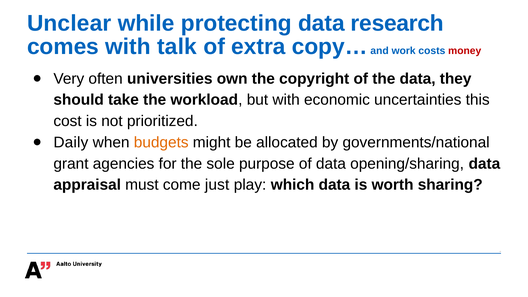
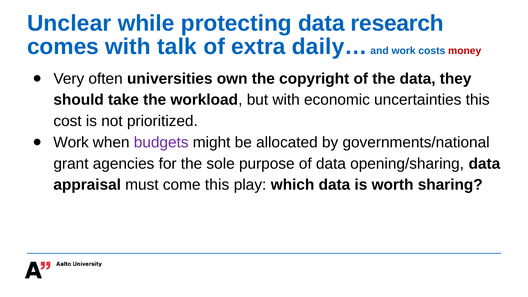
copy…: copy… -> daily…
Daily at (71, 142): Daily -> Work
budgets colour: orange -> purple
come just: just -> this
